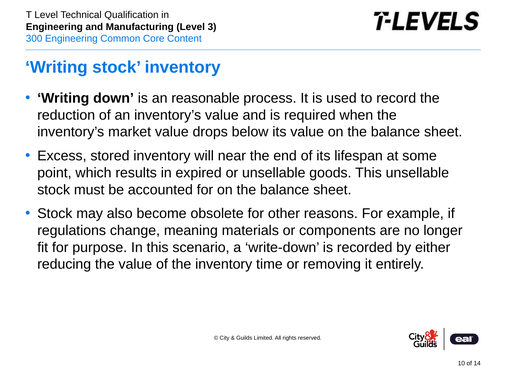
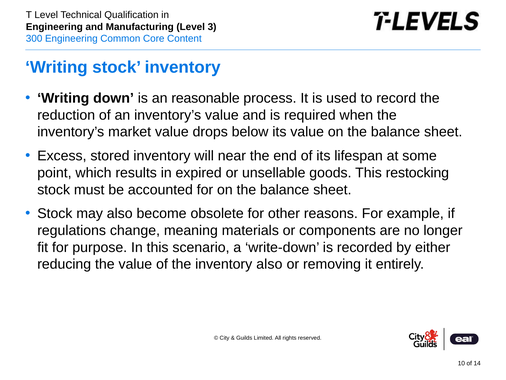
This unsellable: unsellable -> restocking
inventory time: time -> also
